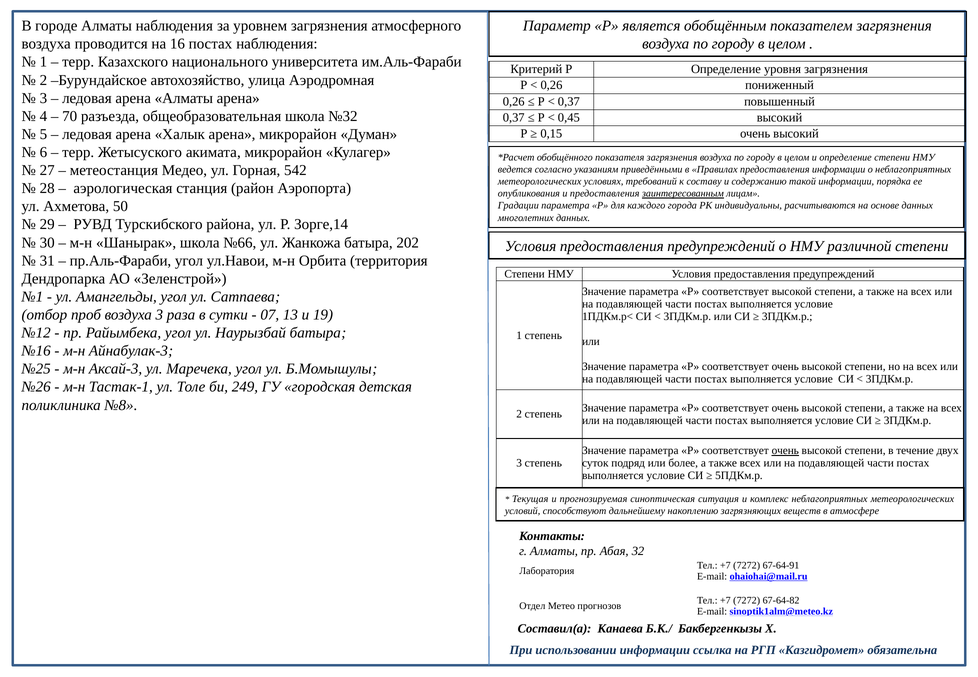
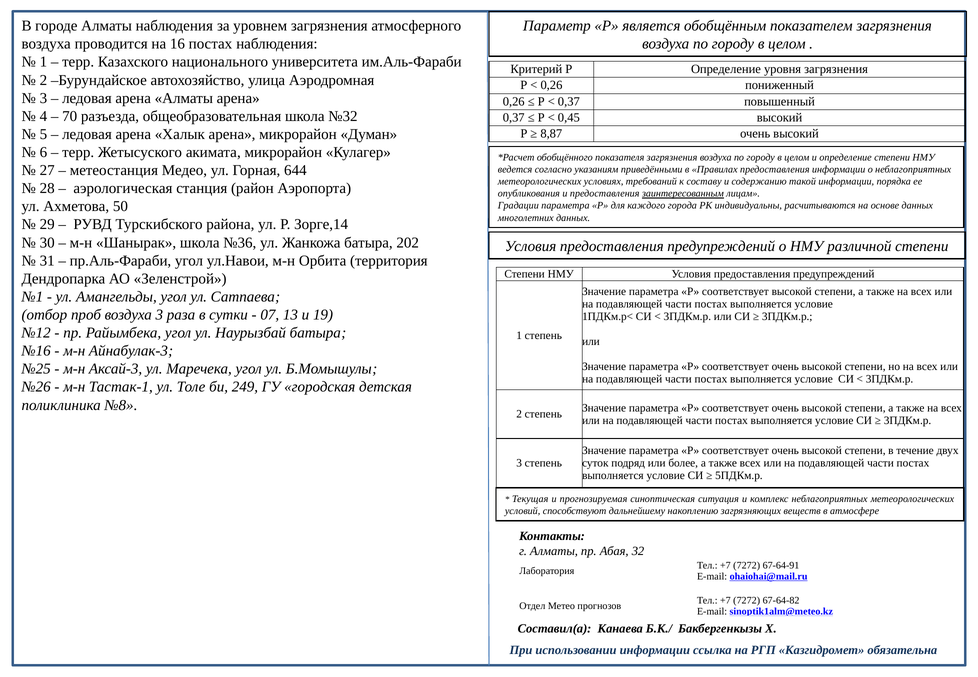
0,15: 0,15 -> 8,87
542: 542 -> 644
№66: №66 -> №36
очень at (785, 451) underline: present -> none
